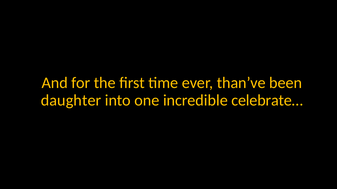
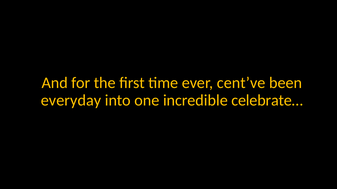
than’ve: than’ve -> cent’ve
daughter: daughter -> everyday
